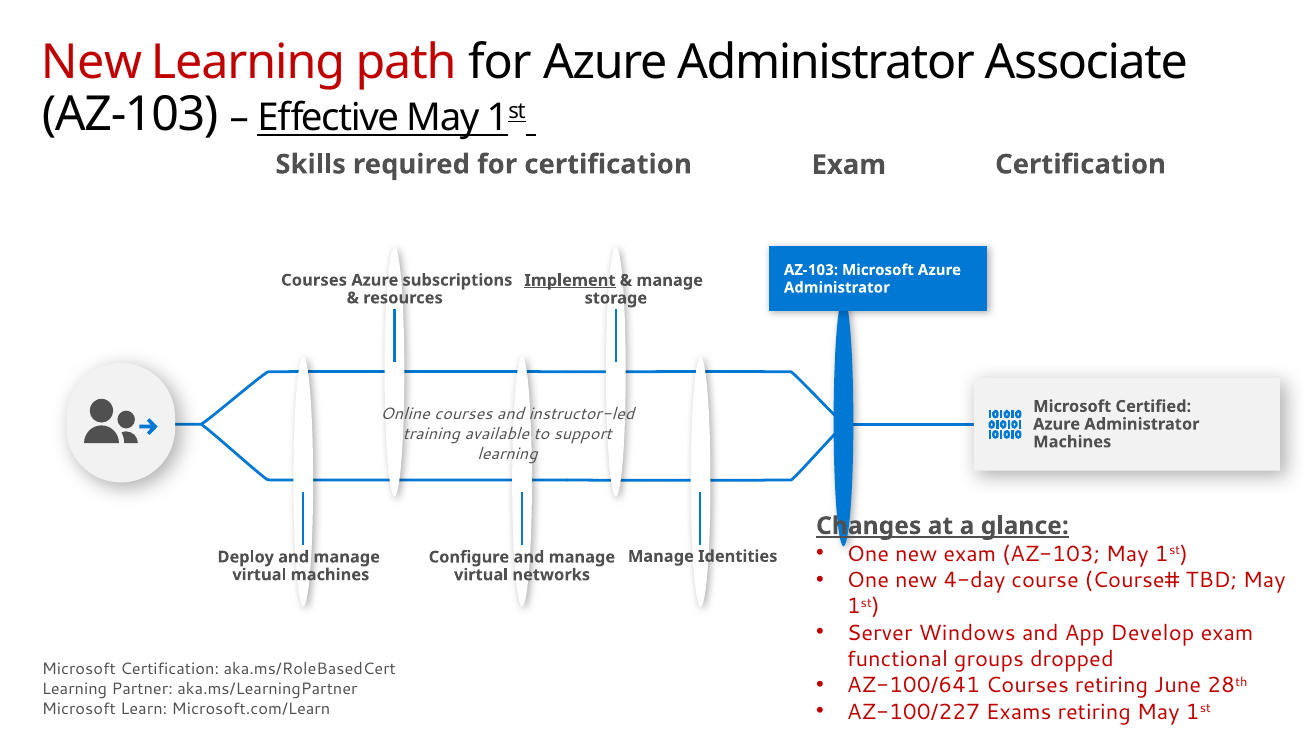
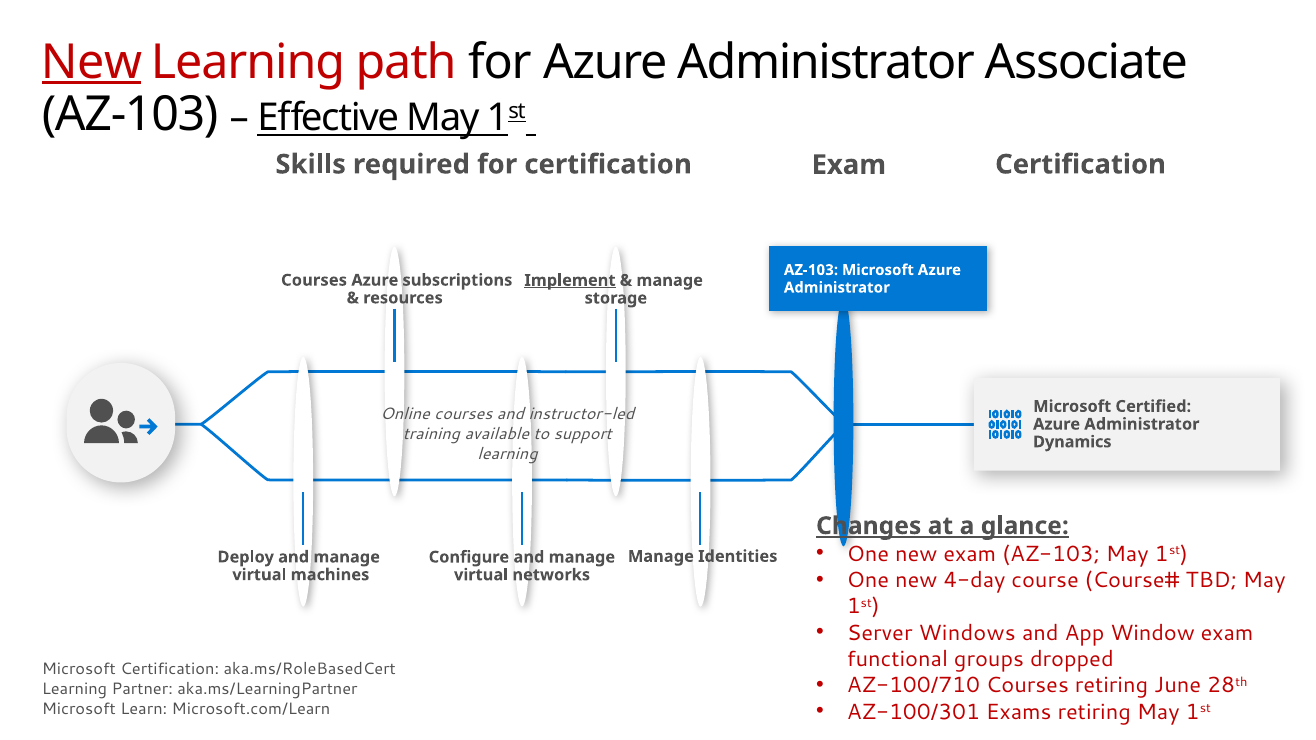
New at (92, 62) underline: none -> present
Machines at (1072, 442): Machines -> Dynamics
Develop: Develop -> Window
AZ-100/641: AZ-100/641 -> AZ-100/710
AZ-100/227: AZ-100/227 -> AZ-100/301
